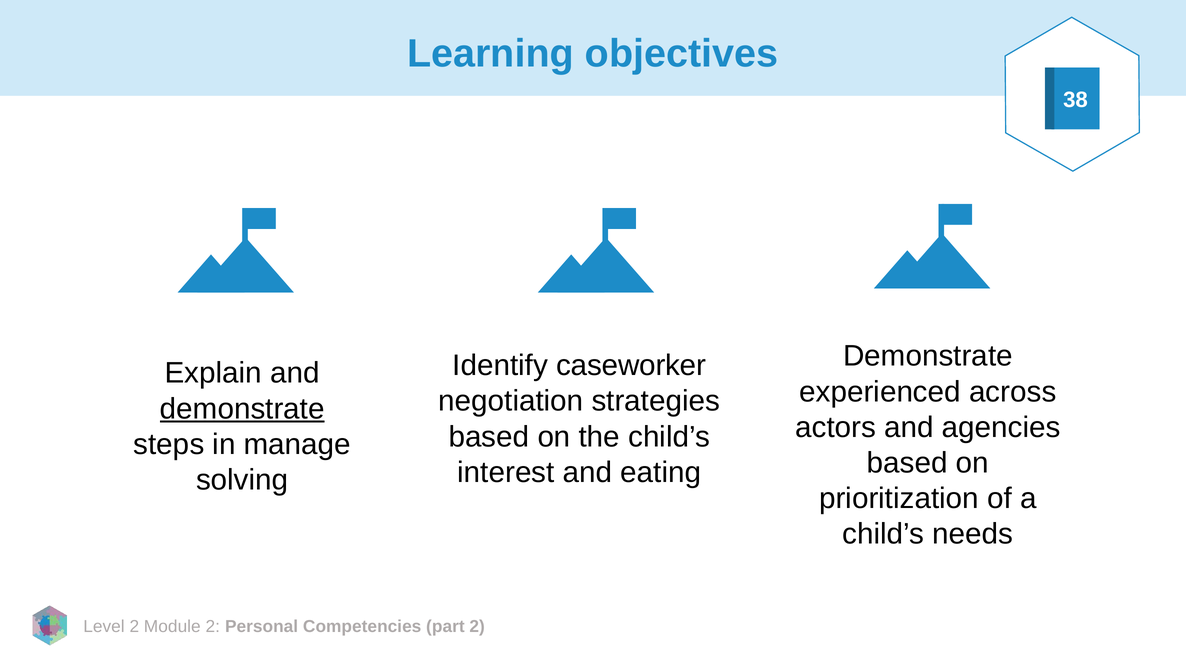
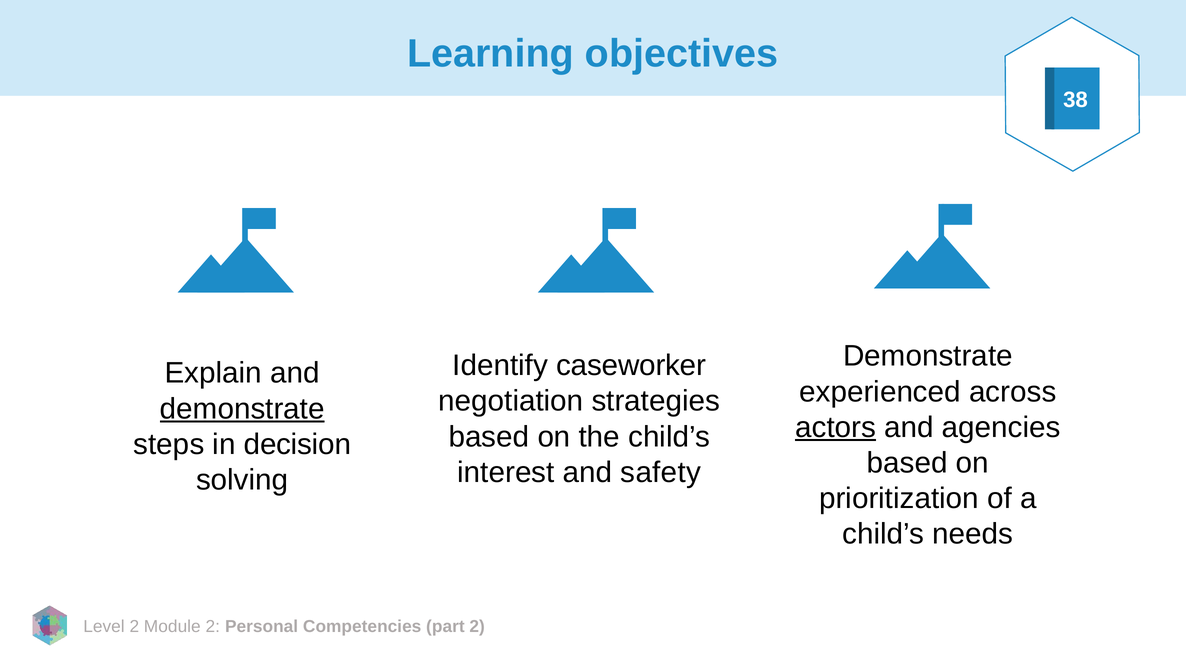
actors underline: none -> present
manage: manage -> decision
eating: eating -> safety
